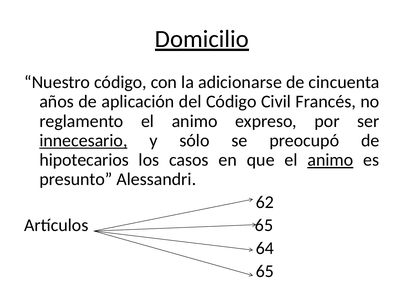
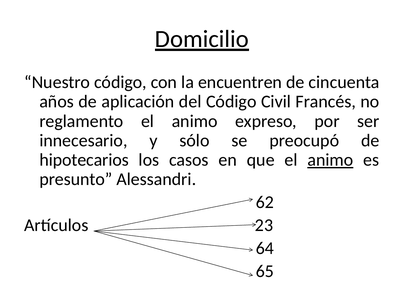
adicionarse: adicionarse -> encuentren
innecesario underline: present -> none
Artículos 65: 65 -> 23
